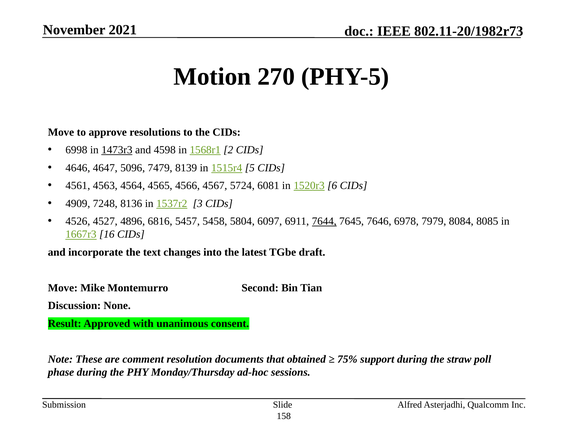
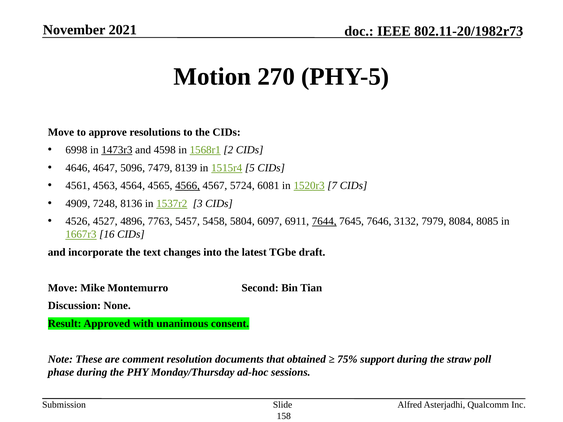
4566 underline: none -> present
6: 6 -> 7
6816: 6816 -> 7763
6978: 6978 -> 3132
